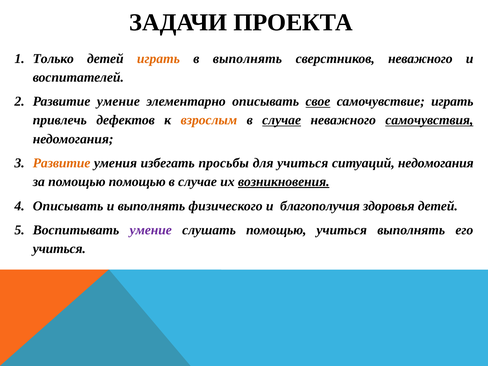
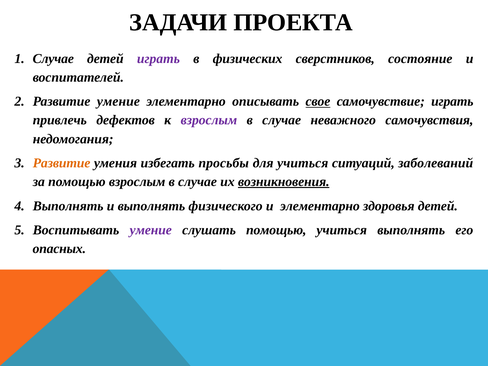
Только at (53, 59): Только -> Случае
играть at (158, 59) colour: orange -> purple
в выполнять: выполнять -> физических
сверстников неважного: неважного -> состояние
взрослым at (209, 120) colour: orange -> purple
случае at (282, 120) underline: present -> none
самочувствия underline: present -> none
ситуаций недомогания: недомогания -> заболеваний
помощью помощью: помощью -> взрослым
Описывать at (68, 206): Описывать -> Выполнять
и благополучия: благополучия -> элементарно
учиться at (59, 249): учиться -> опасных
